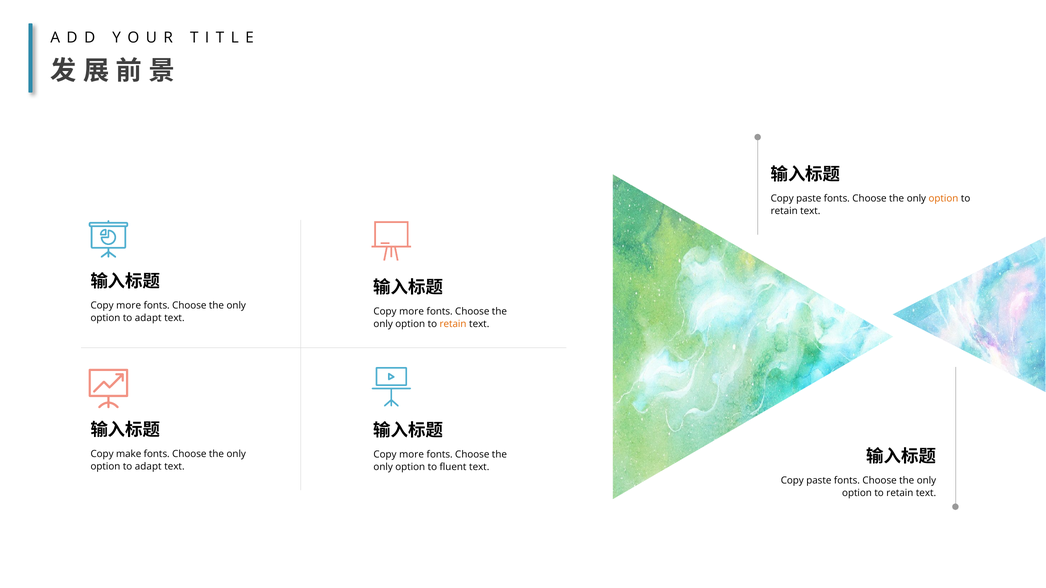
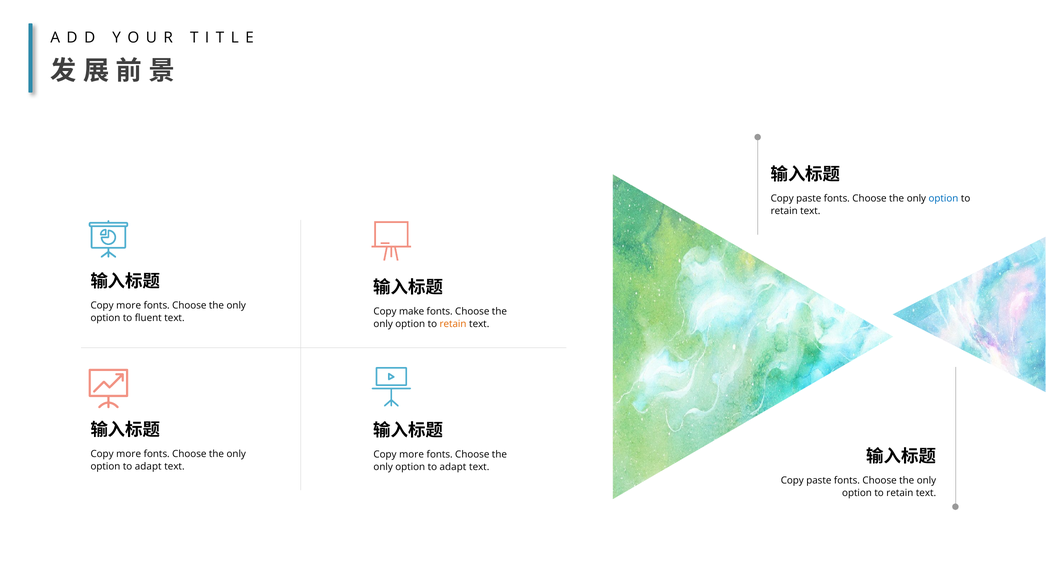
option at (943, 198) colour: orange -> blue
more at (412, 311): more -> make
adapt at (148, 318): adapt -> fluent
make at (129, 454): make -> more
fluent at (453, 467): fluent -> adapt
